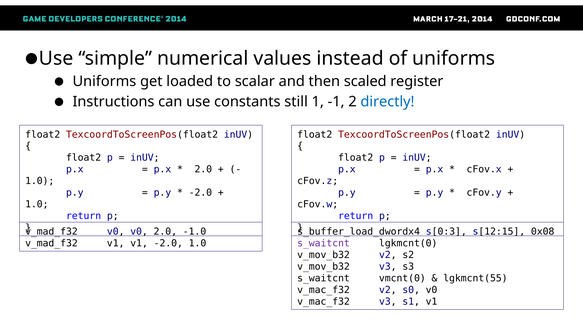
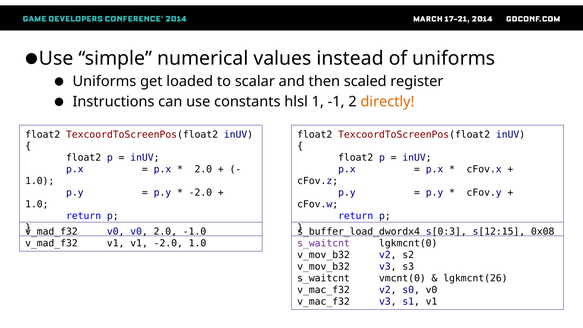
still: still -> hlsl
directly colour: blue -> orange
lgkmcnt(55: lgkmcnt(55 -> lgkmcnt(26
